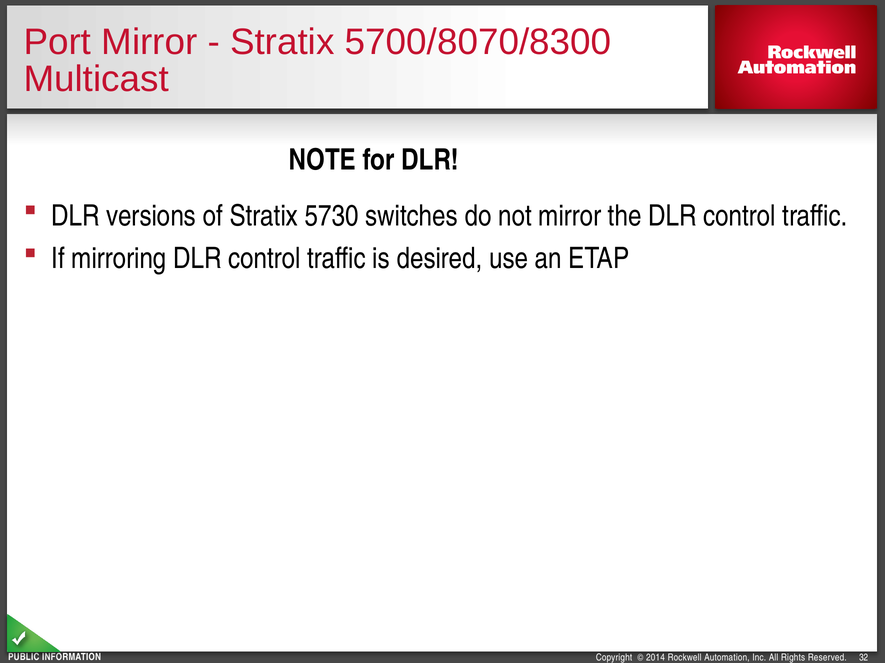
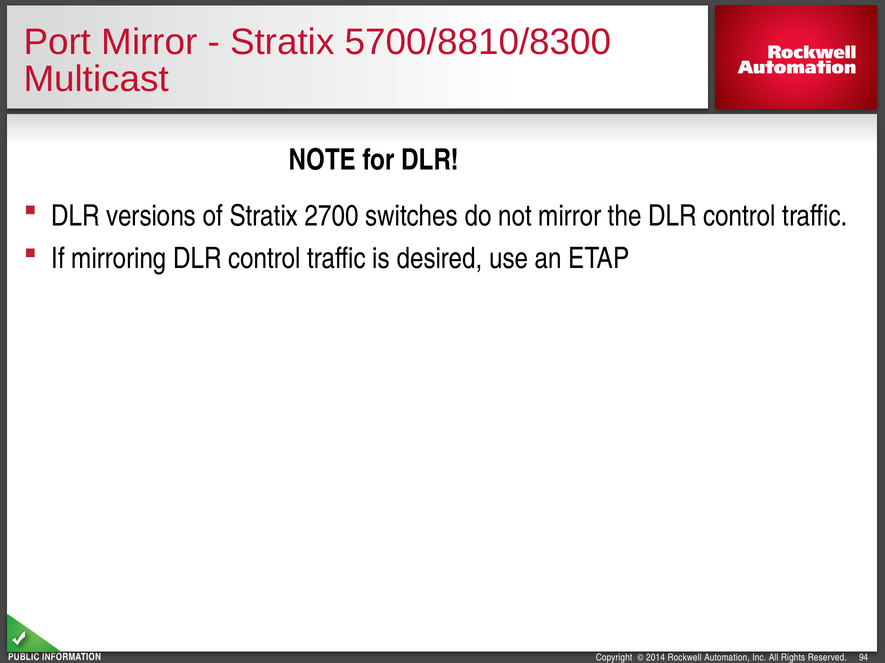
5700/8070/8300: 5700/8070/8300 -> 5700/8810/8300
5730: 5730 -> 2700
32: 32 -> 94
